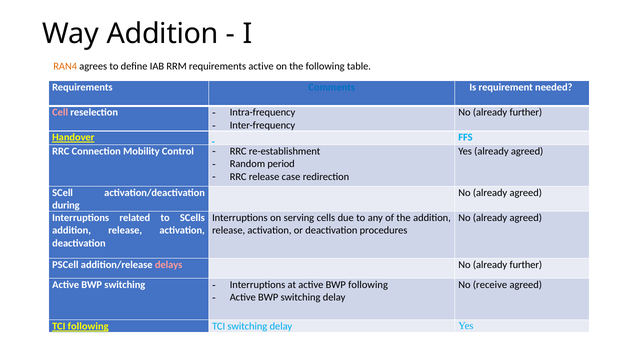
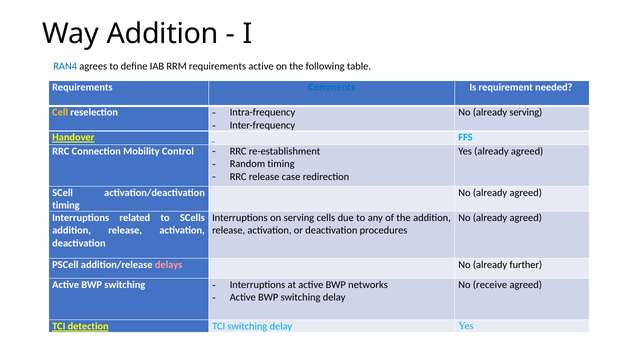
RAN4 colour: orange -> blue
Cell colour: pink -> yellow
further at (526, 113): further -> serving
Random period: period -> timing
during at (66, 206): during -> timing
BWP following: following -> networks
TCI following: following -> detection
